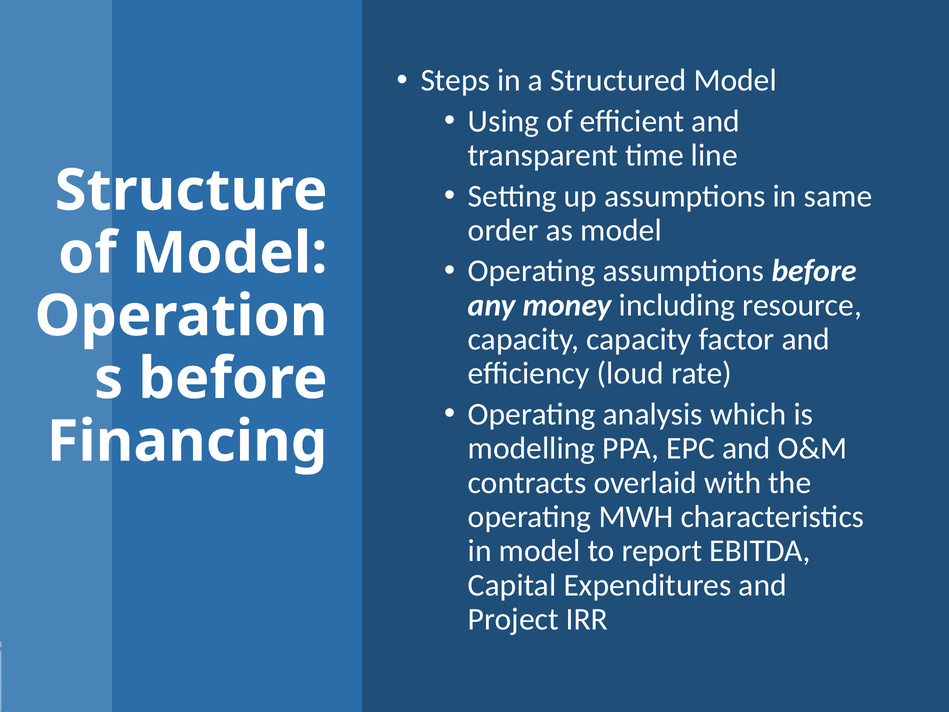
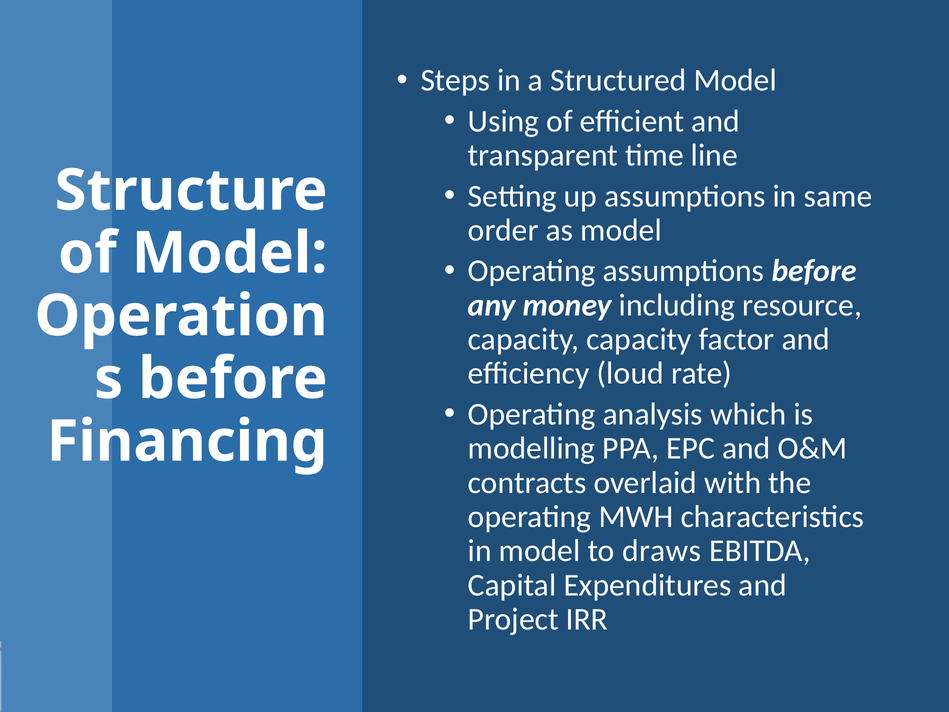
report: report -> draws
